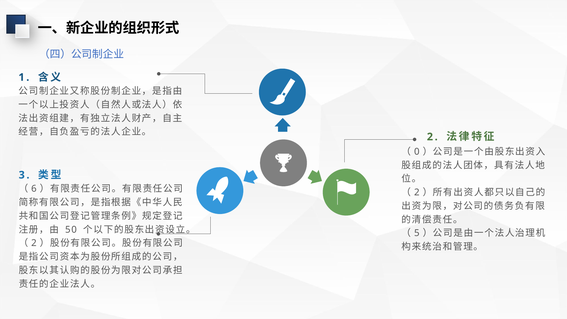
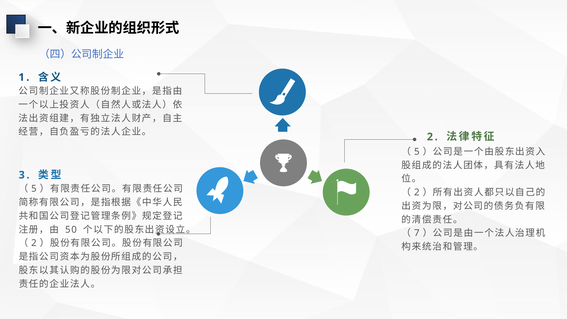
0 at (417, 152): 0 -> 5
6 at (34, 189): 6 -> 5
5: 5 -> 7
